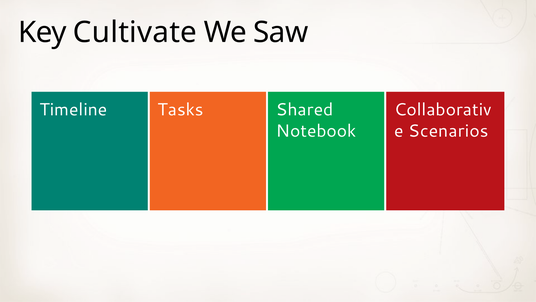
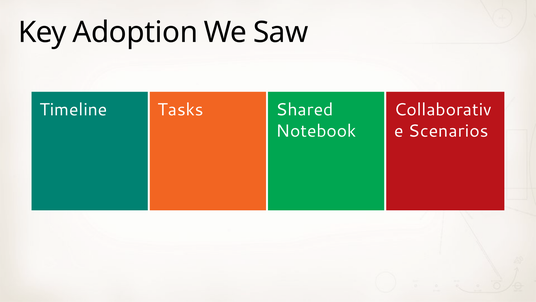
Cultivate: Cultivate -> Adoption
